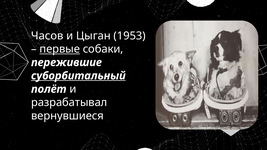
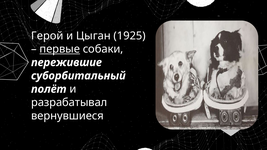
Часов: Часов -> Герой
1953: 1953 -> 1925
суборбитальный underline: present -> none
